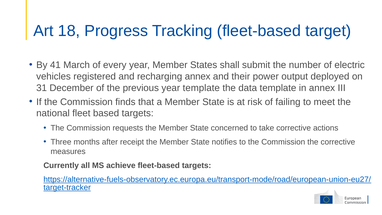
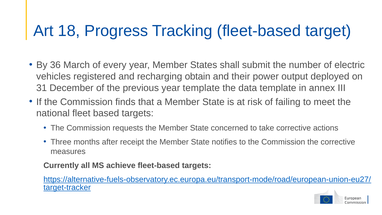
41: 41 -> 36
recharging annex: annex -> obtain
